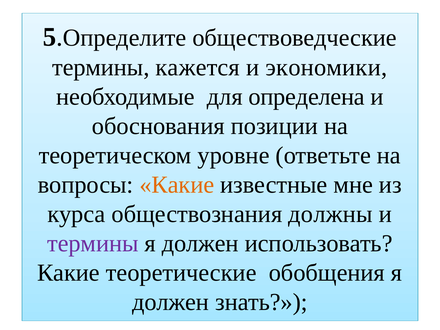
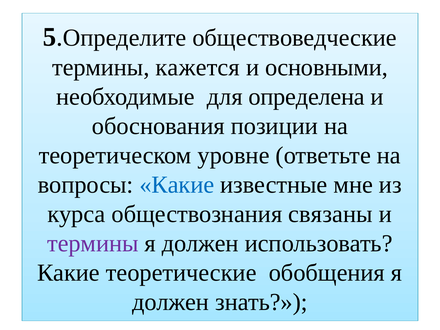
экономики: экономики -> основными
Какие at (177, 185) colour: orange -> blue
должны: должны -> связаны
